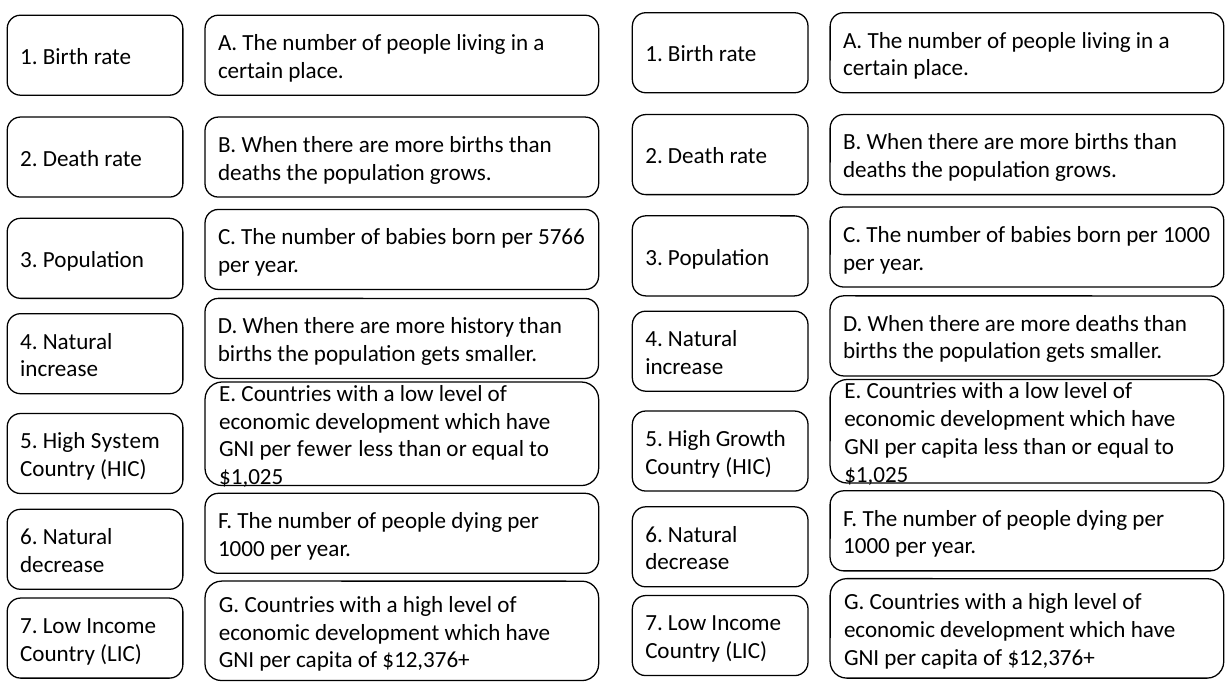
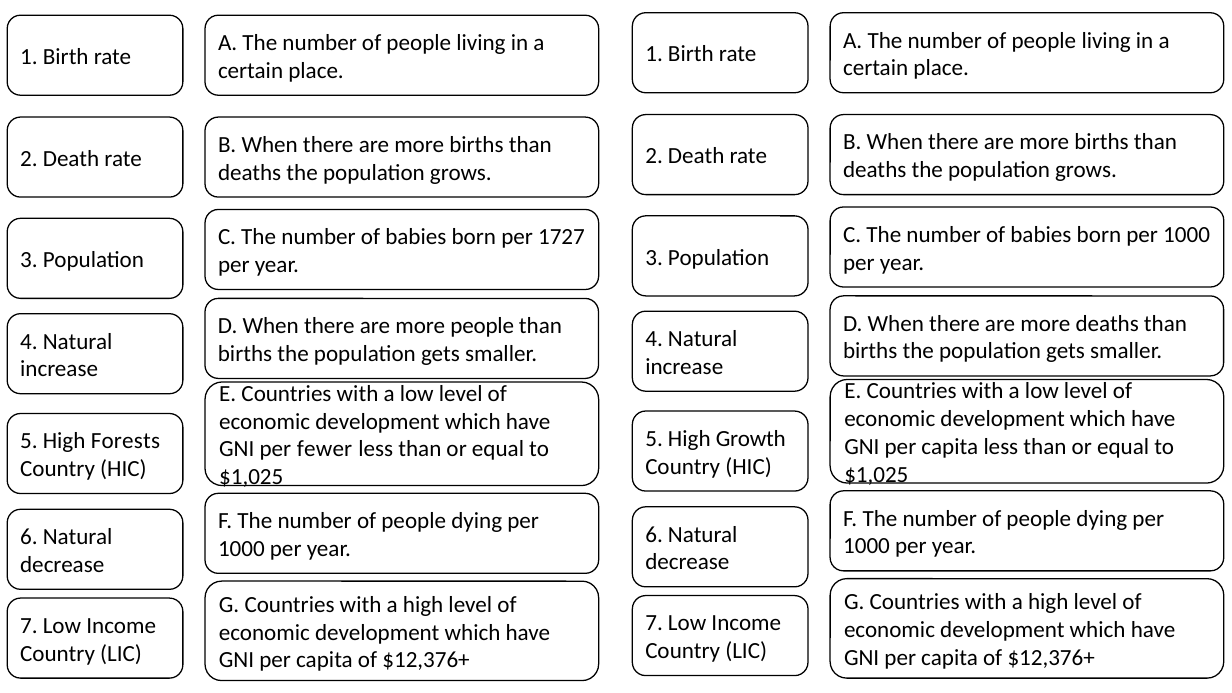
5766: 5766 -> 1727
more history: history -> people
System: System -> Forests
